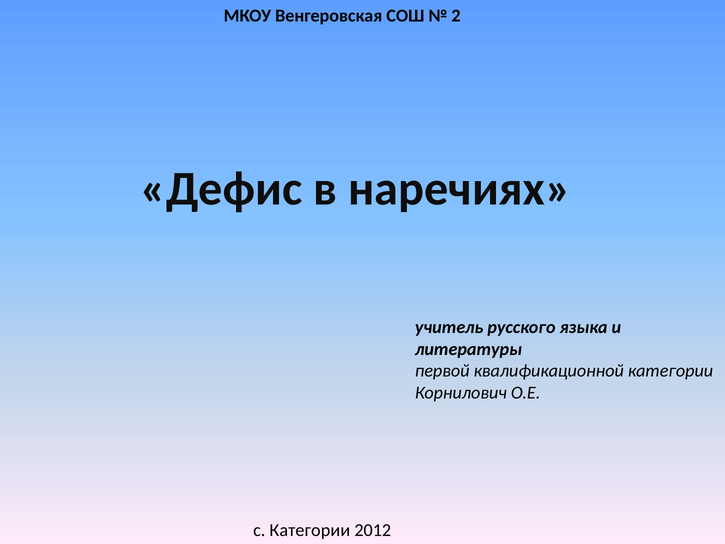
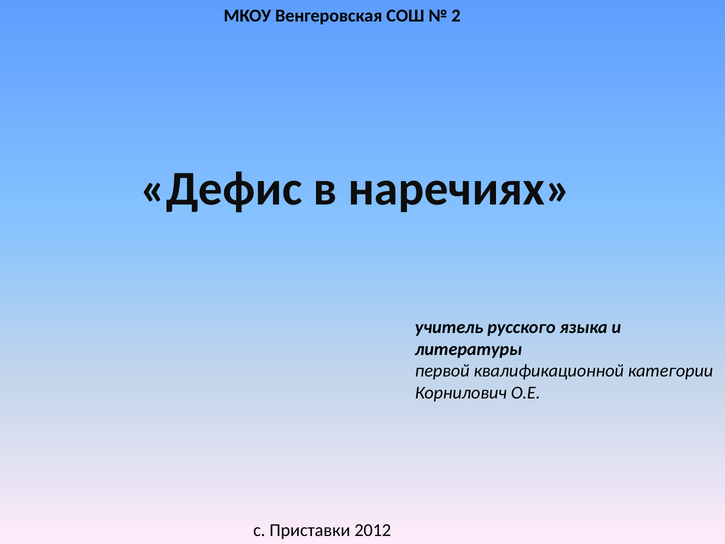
с Категории: Категории -> Приставки
